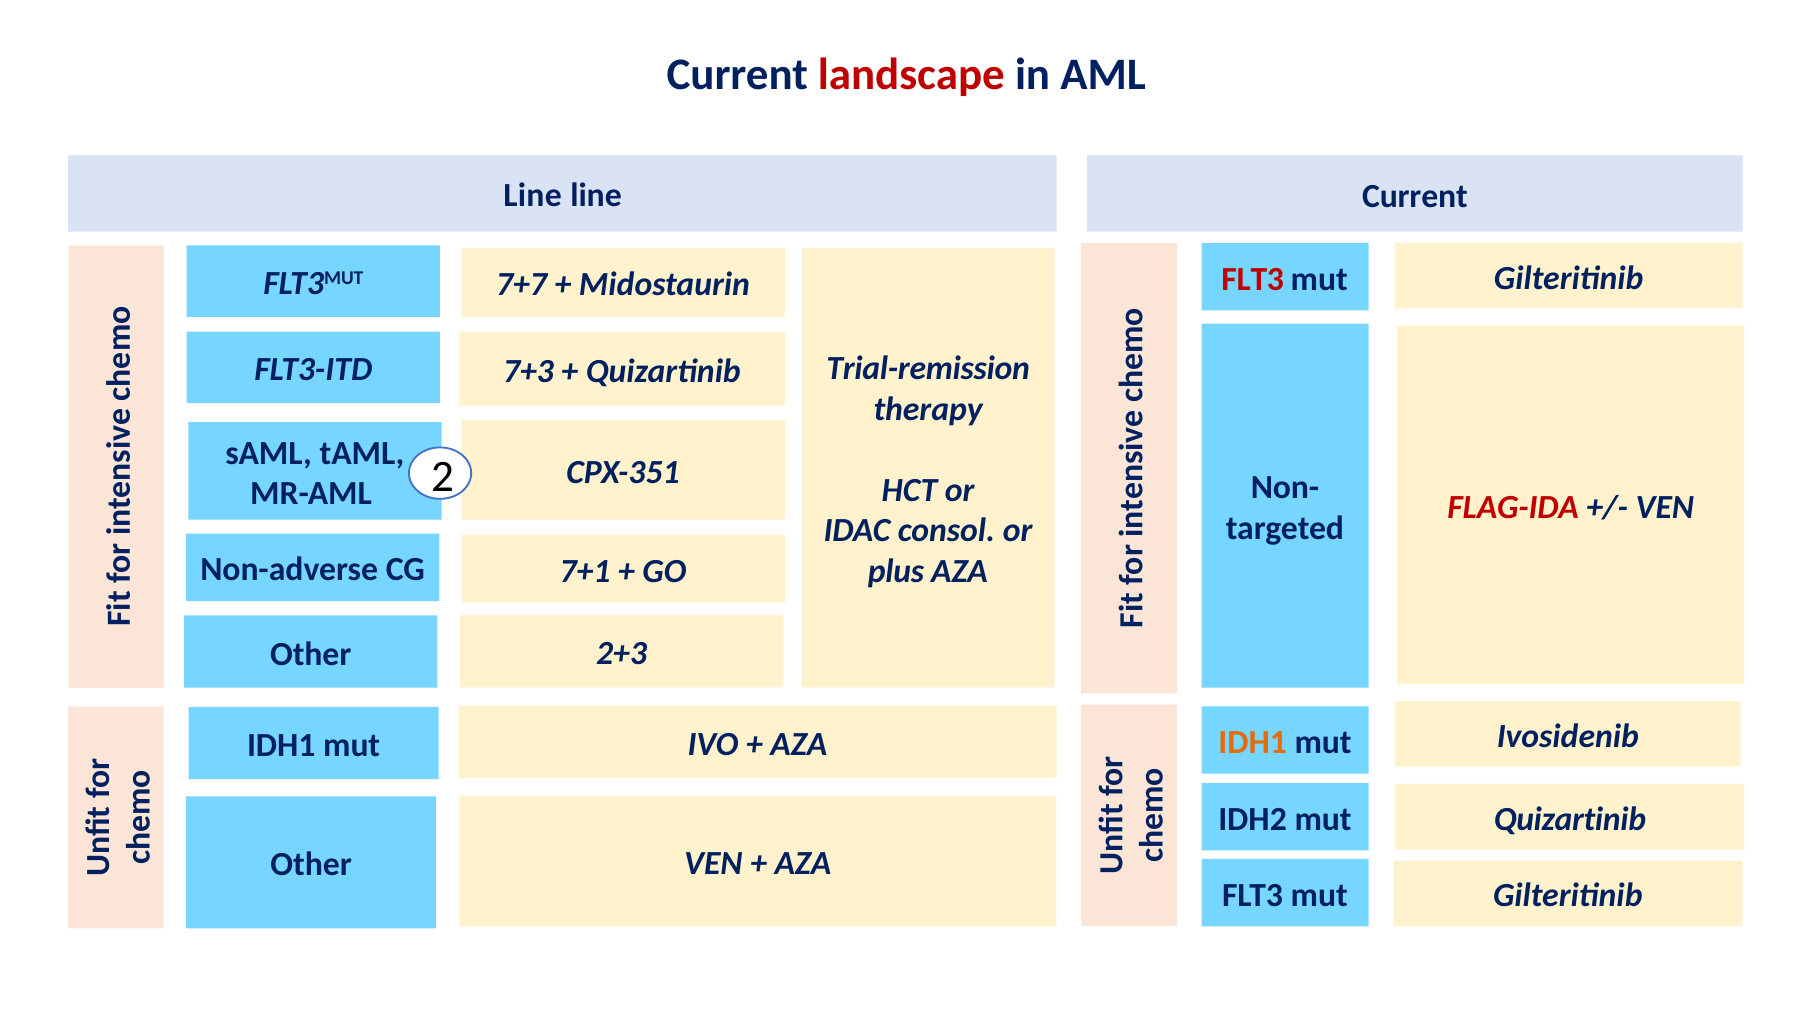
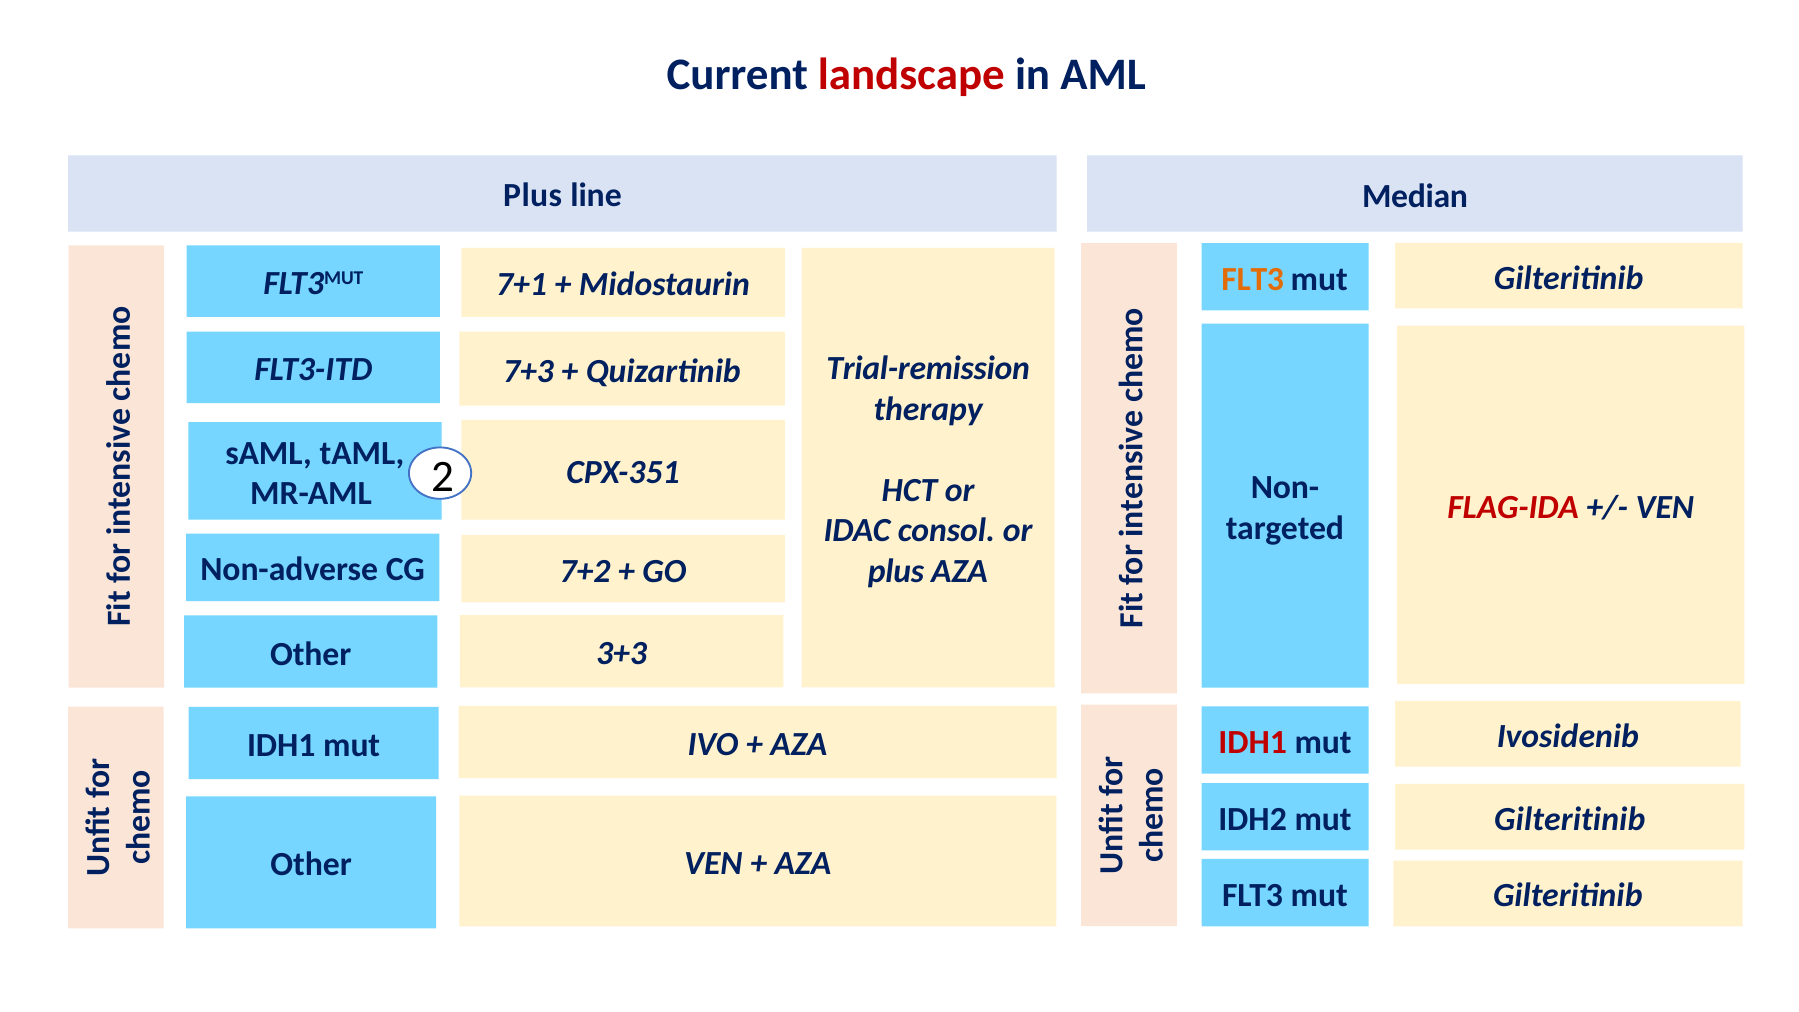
Line at (533, 196): Line -> Plus
line Current: Current -> Median
FLT3 at (1253, 279) colour: red -> orange
7+7: 7+7 -> 7+1
7+1: 7+1 -> 7+2
2+3: 2+3 -> 3+3
IDH1 at (1253, 742) colour: orange -> red
Quizartinib at (1570, 819): Quizartinib -> Gilteritinib
